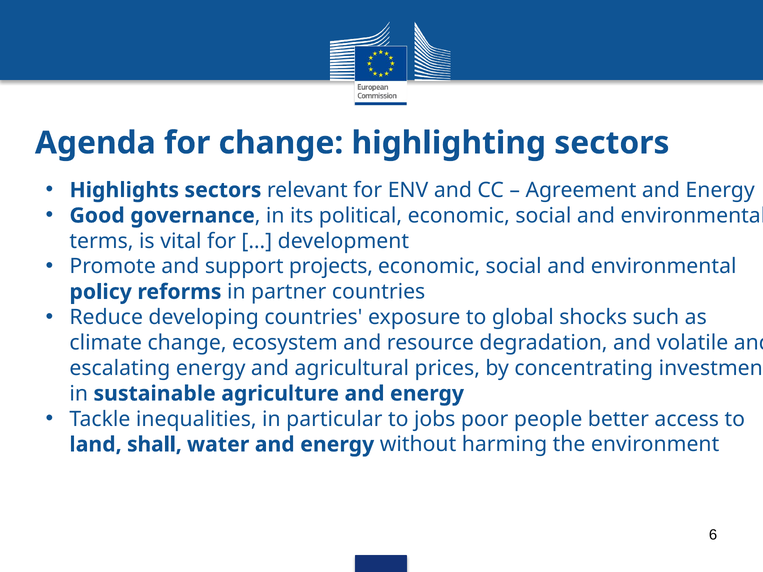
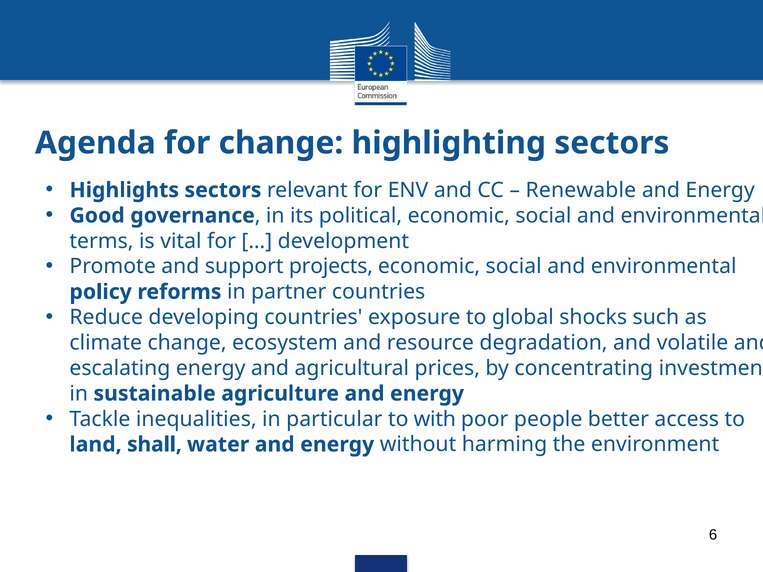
Agreement: Agreement -> Renewable
jobs: jobs -> with
